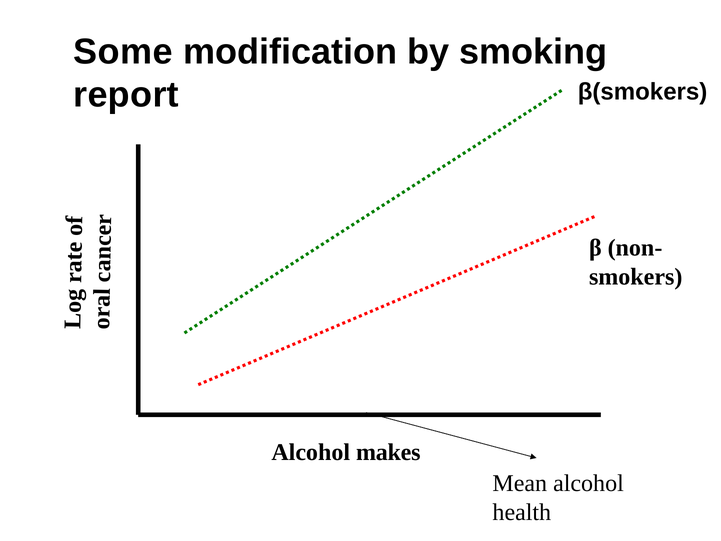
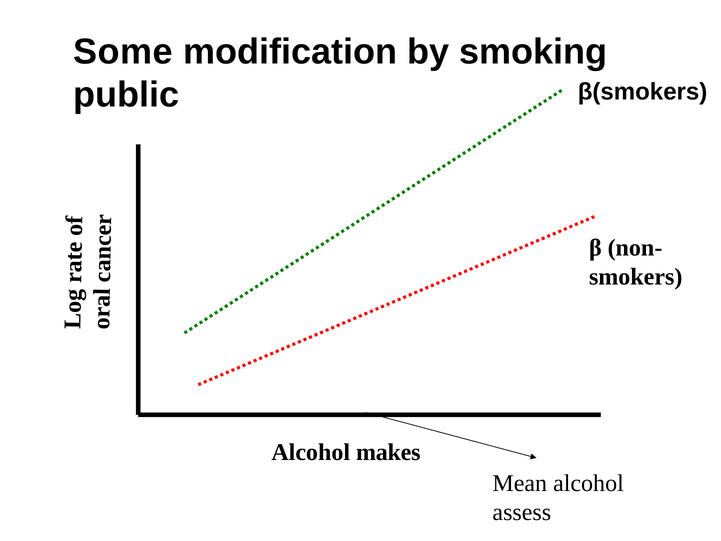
report: report -> public
health: health -> assess
